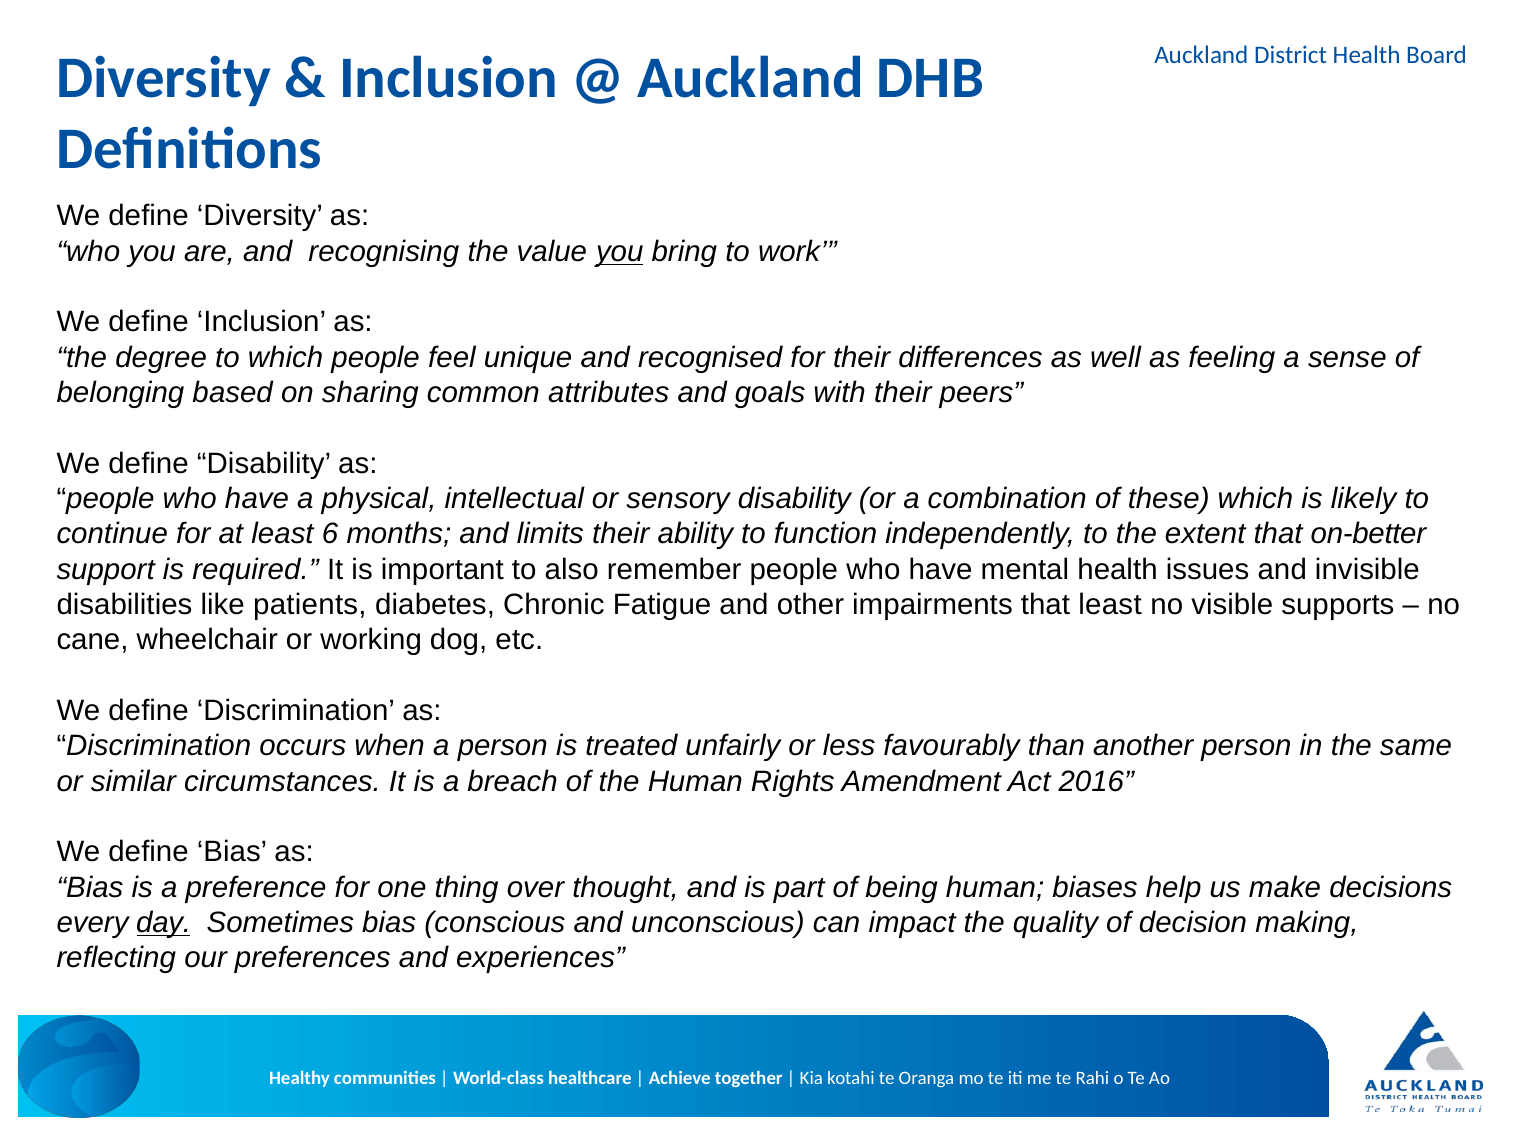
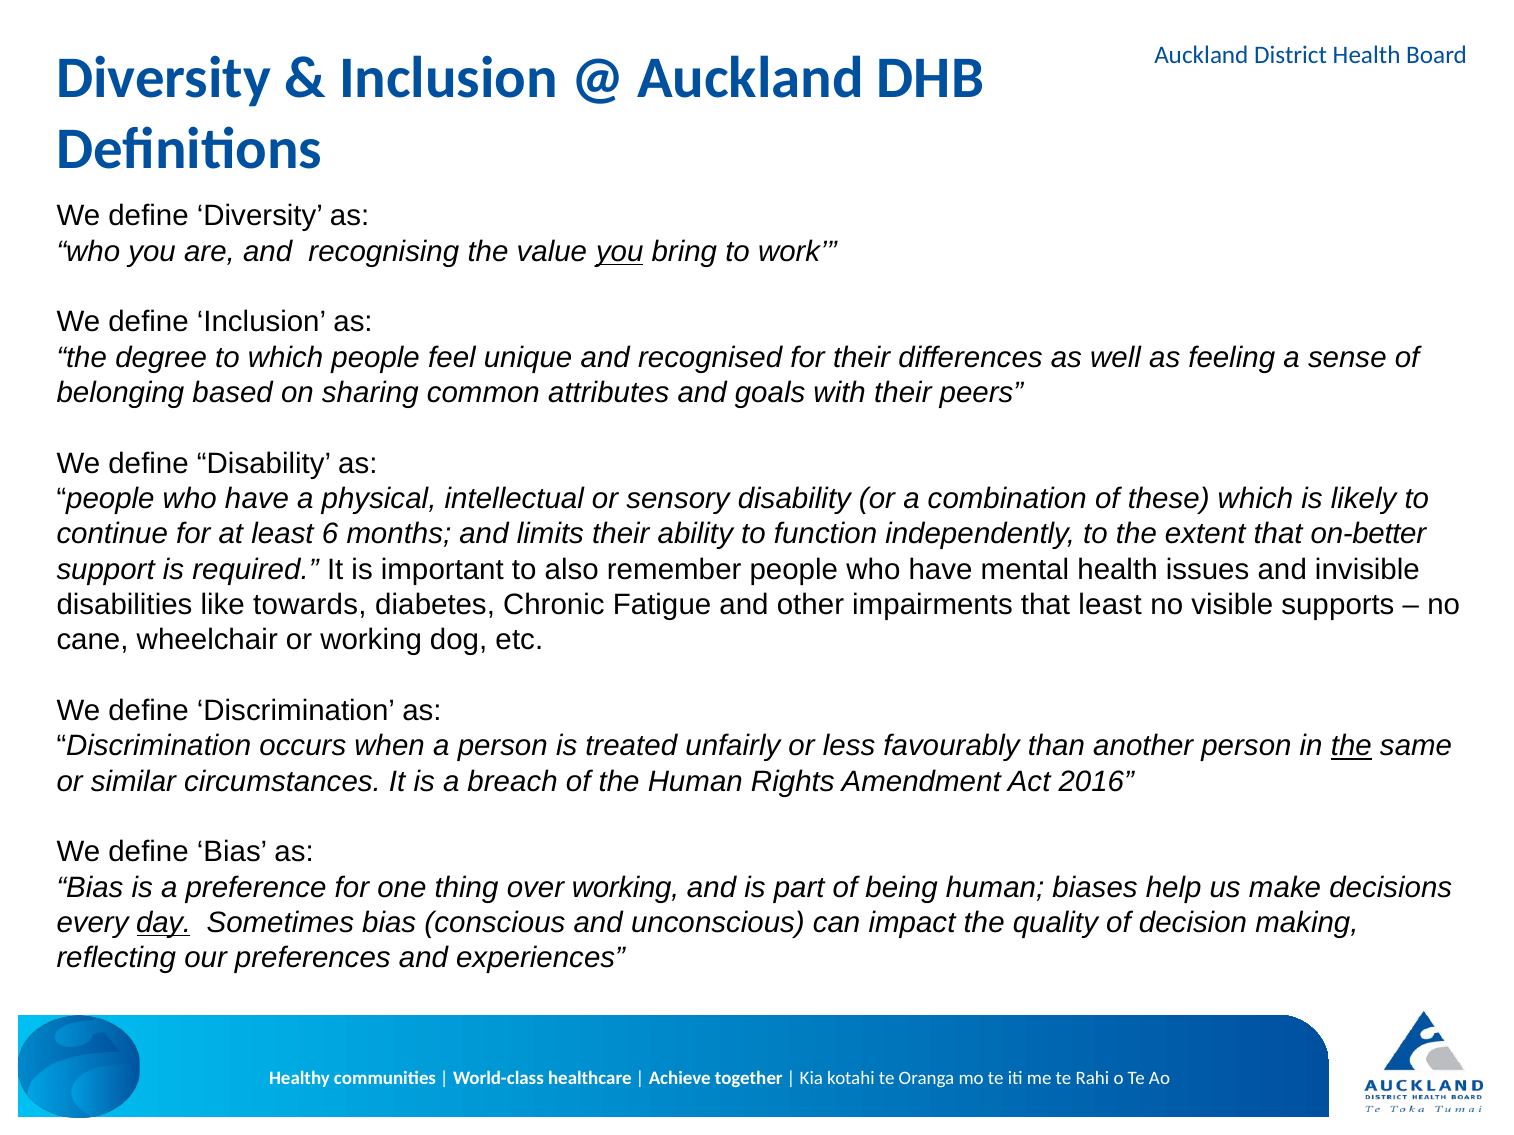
patients: patients -> towards
the at (1351, 747) underline: none -> present
over thought: thought -> working
